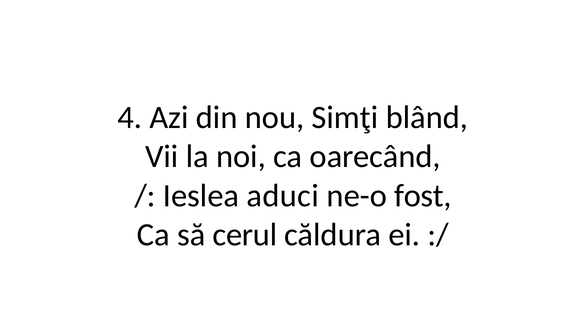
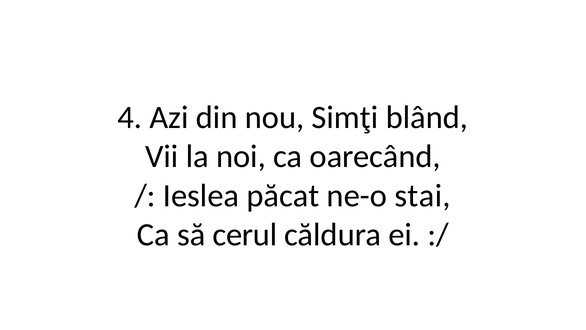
aduci: aduci -> păcat
fost: fost -> stai
